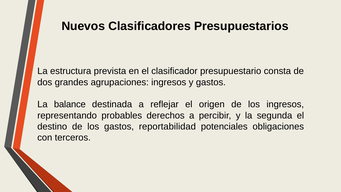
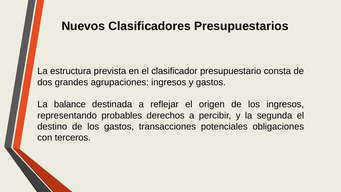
reportabilidad: reportabilidad -> transacciones
